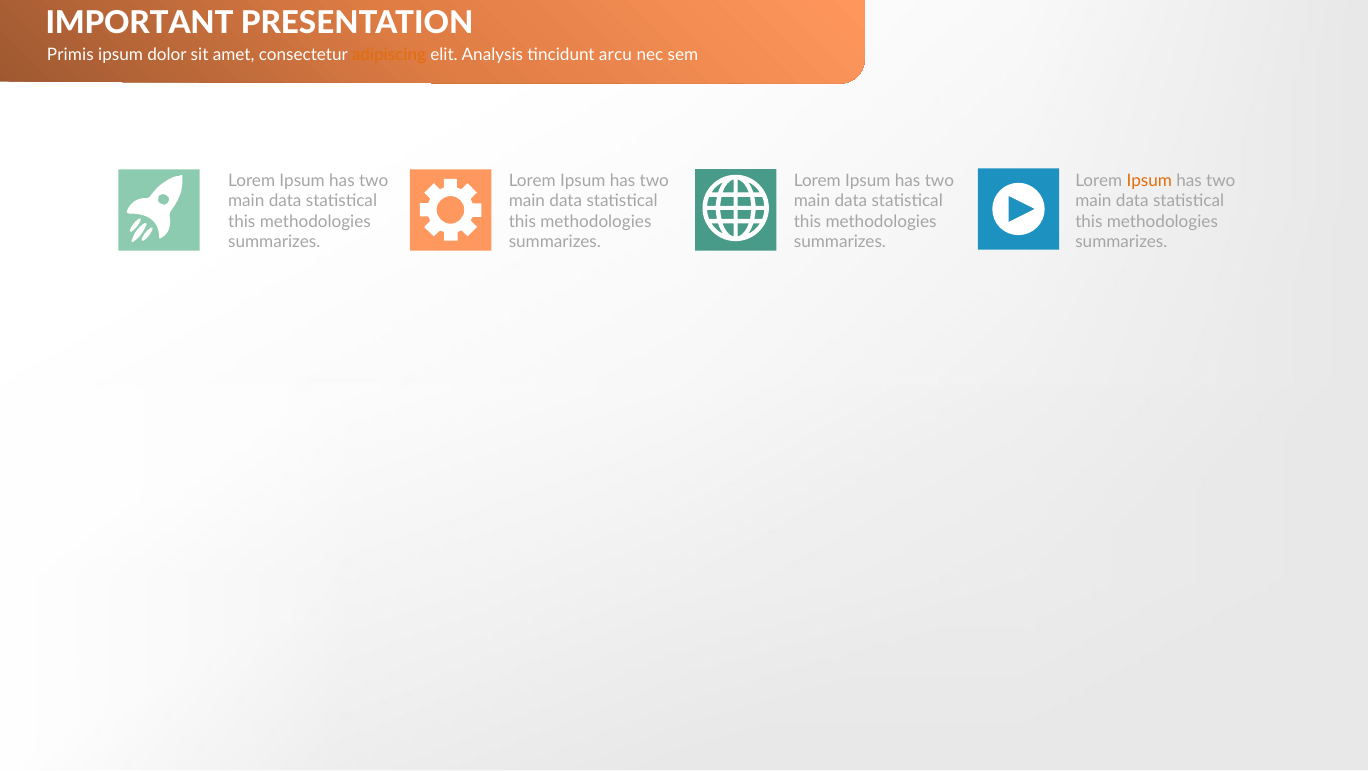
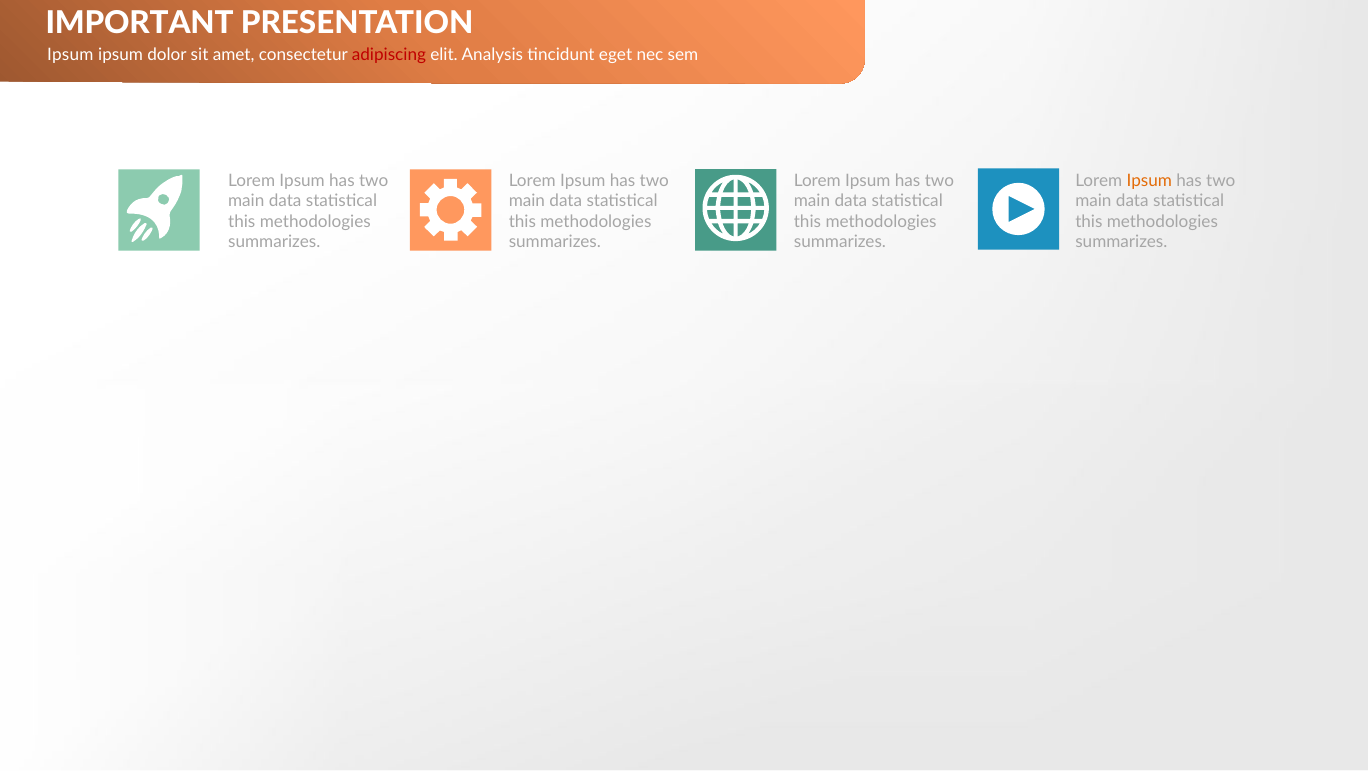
Primis at (70, 55): Primis -> Ipsum
adipiscing colour: orange -> red
arcu: arcu -> eget
